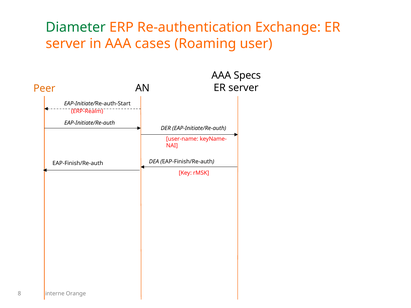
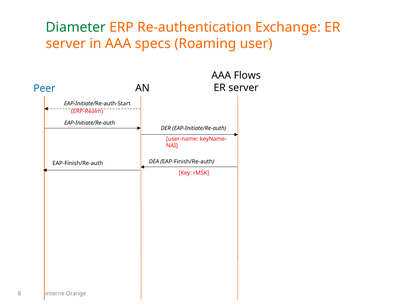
cases: cases -> specs
Specs: Specs -> Flows
Peer colour: orange -> blue
